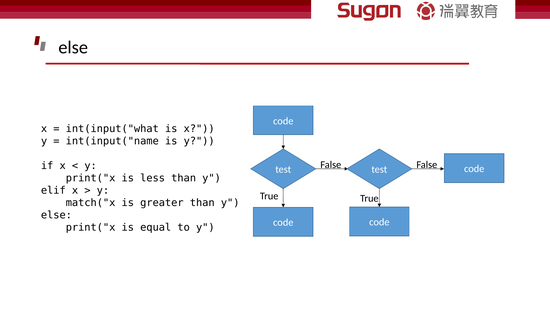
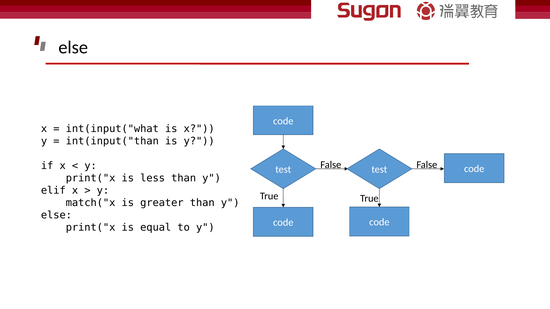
int(input("name: int(input("name -> int(input("than
